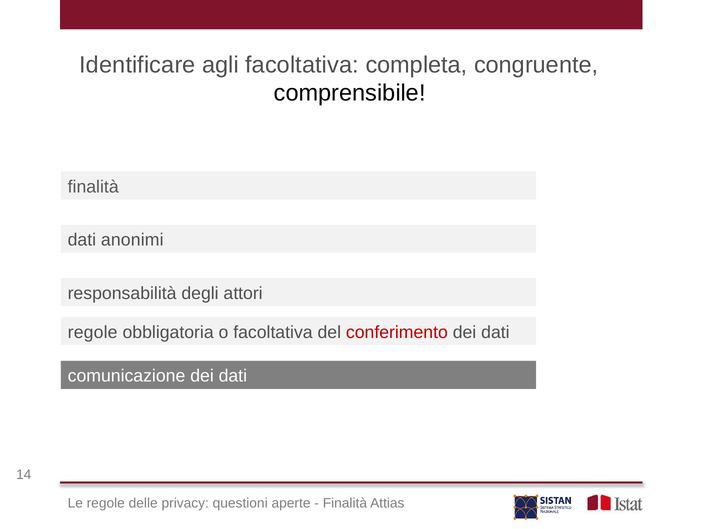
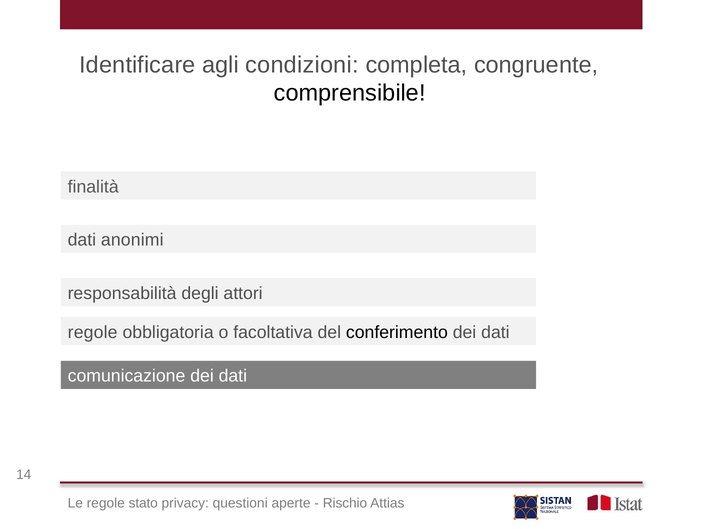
agli facoltativa: facoltativa -> condizioni
conferimento colour: red -> black
delle: delle -> stato
Finalità at (345, 503): Finalità -> Rischio
